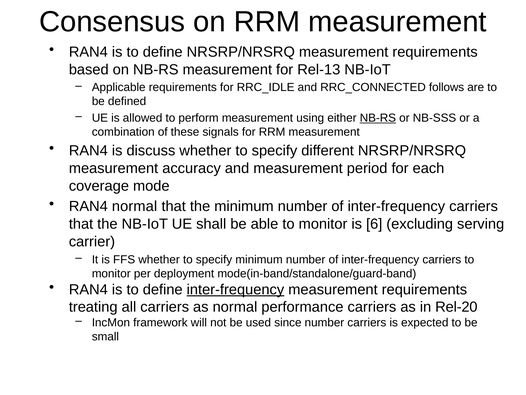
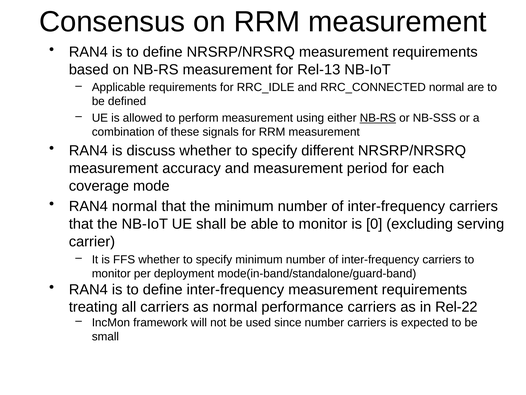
RRC_CONNECTED follows: follows -> normal
6: 6 -> 0
inter-frequency at (235, 289) underline: present -> none
Rel-20: Rel-20 -> Rel-22
